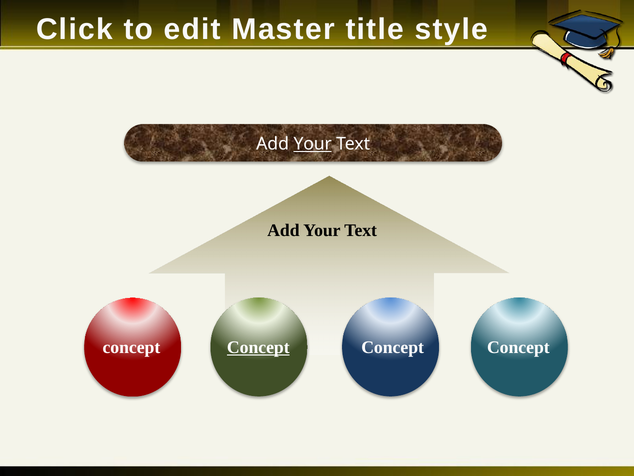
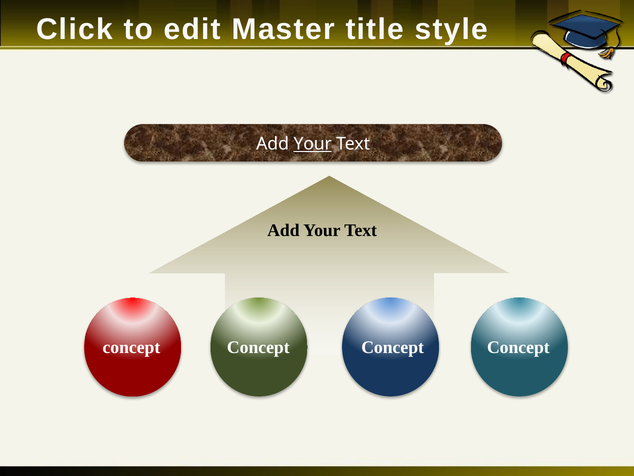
Concept at (258, 347) underline: present -> none
